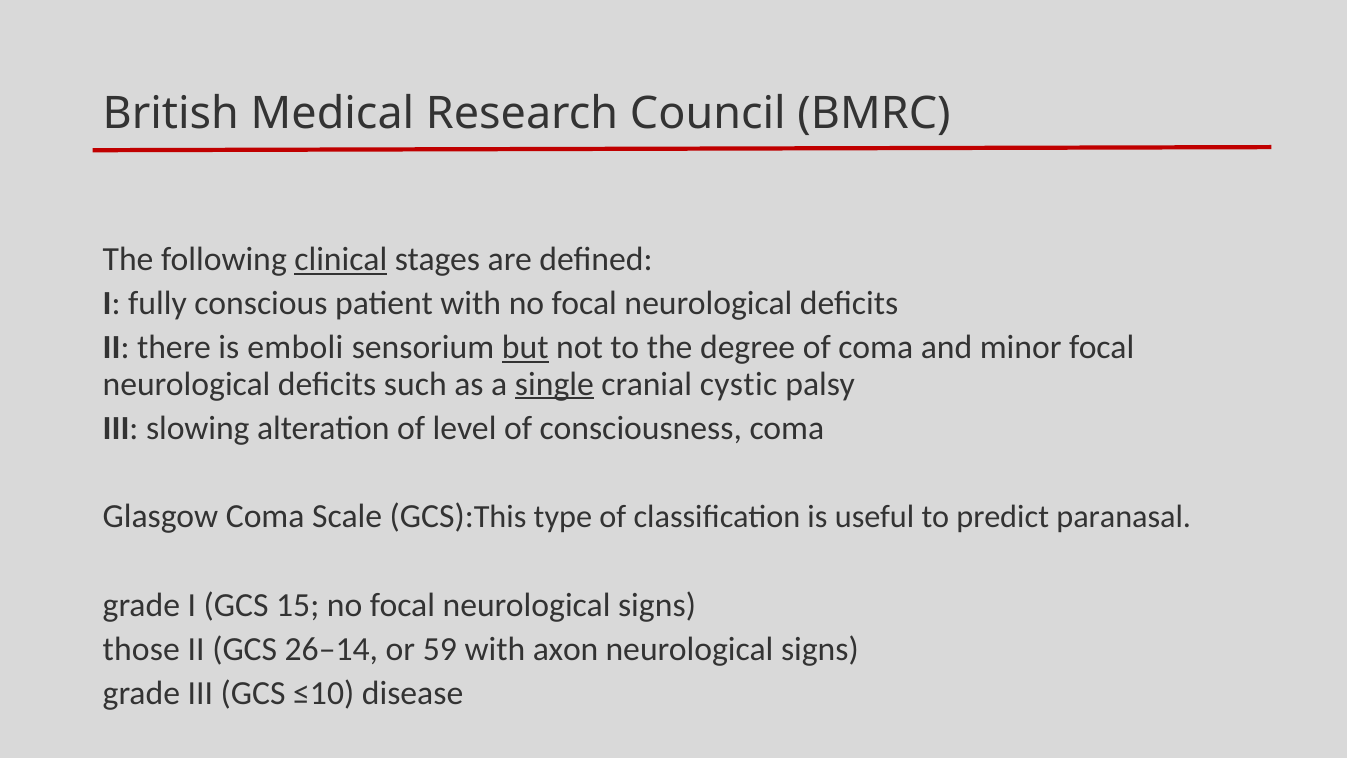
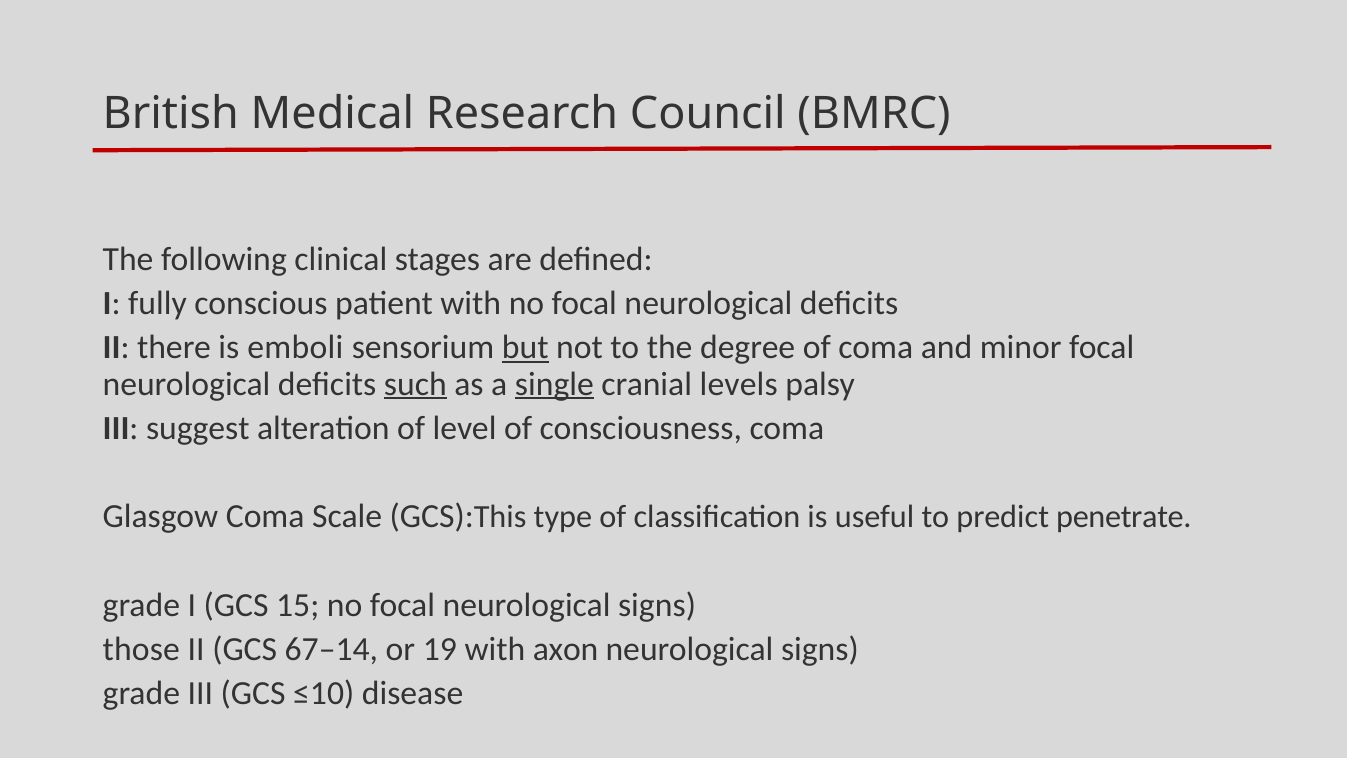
clinical underline: present -> none
such underline: none -> present
cystic: cystic -> levels
slowing: slowing -> suggest
paranasal: paranasal -> penetrate
26–14: 26–14 -> 67–14
59: 59 -> 19
